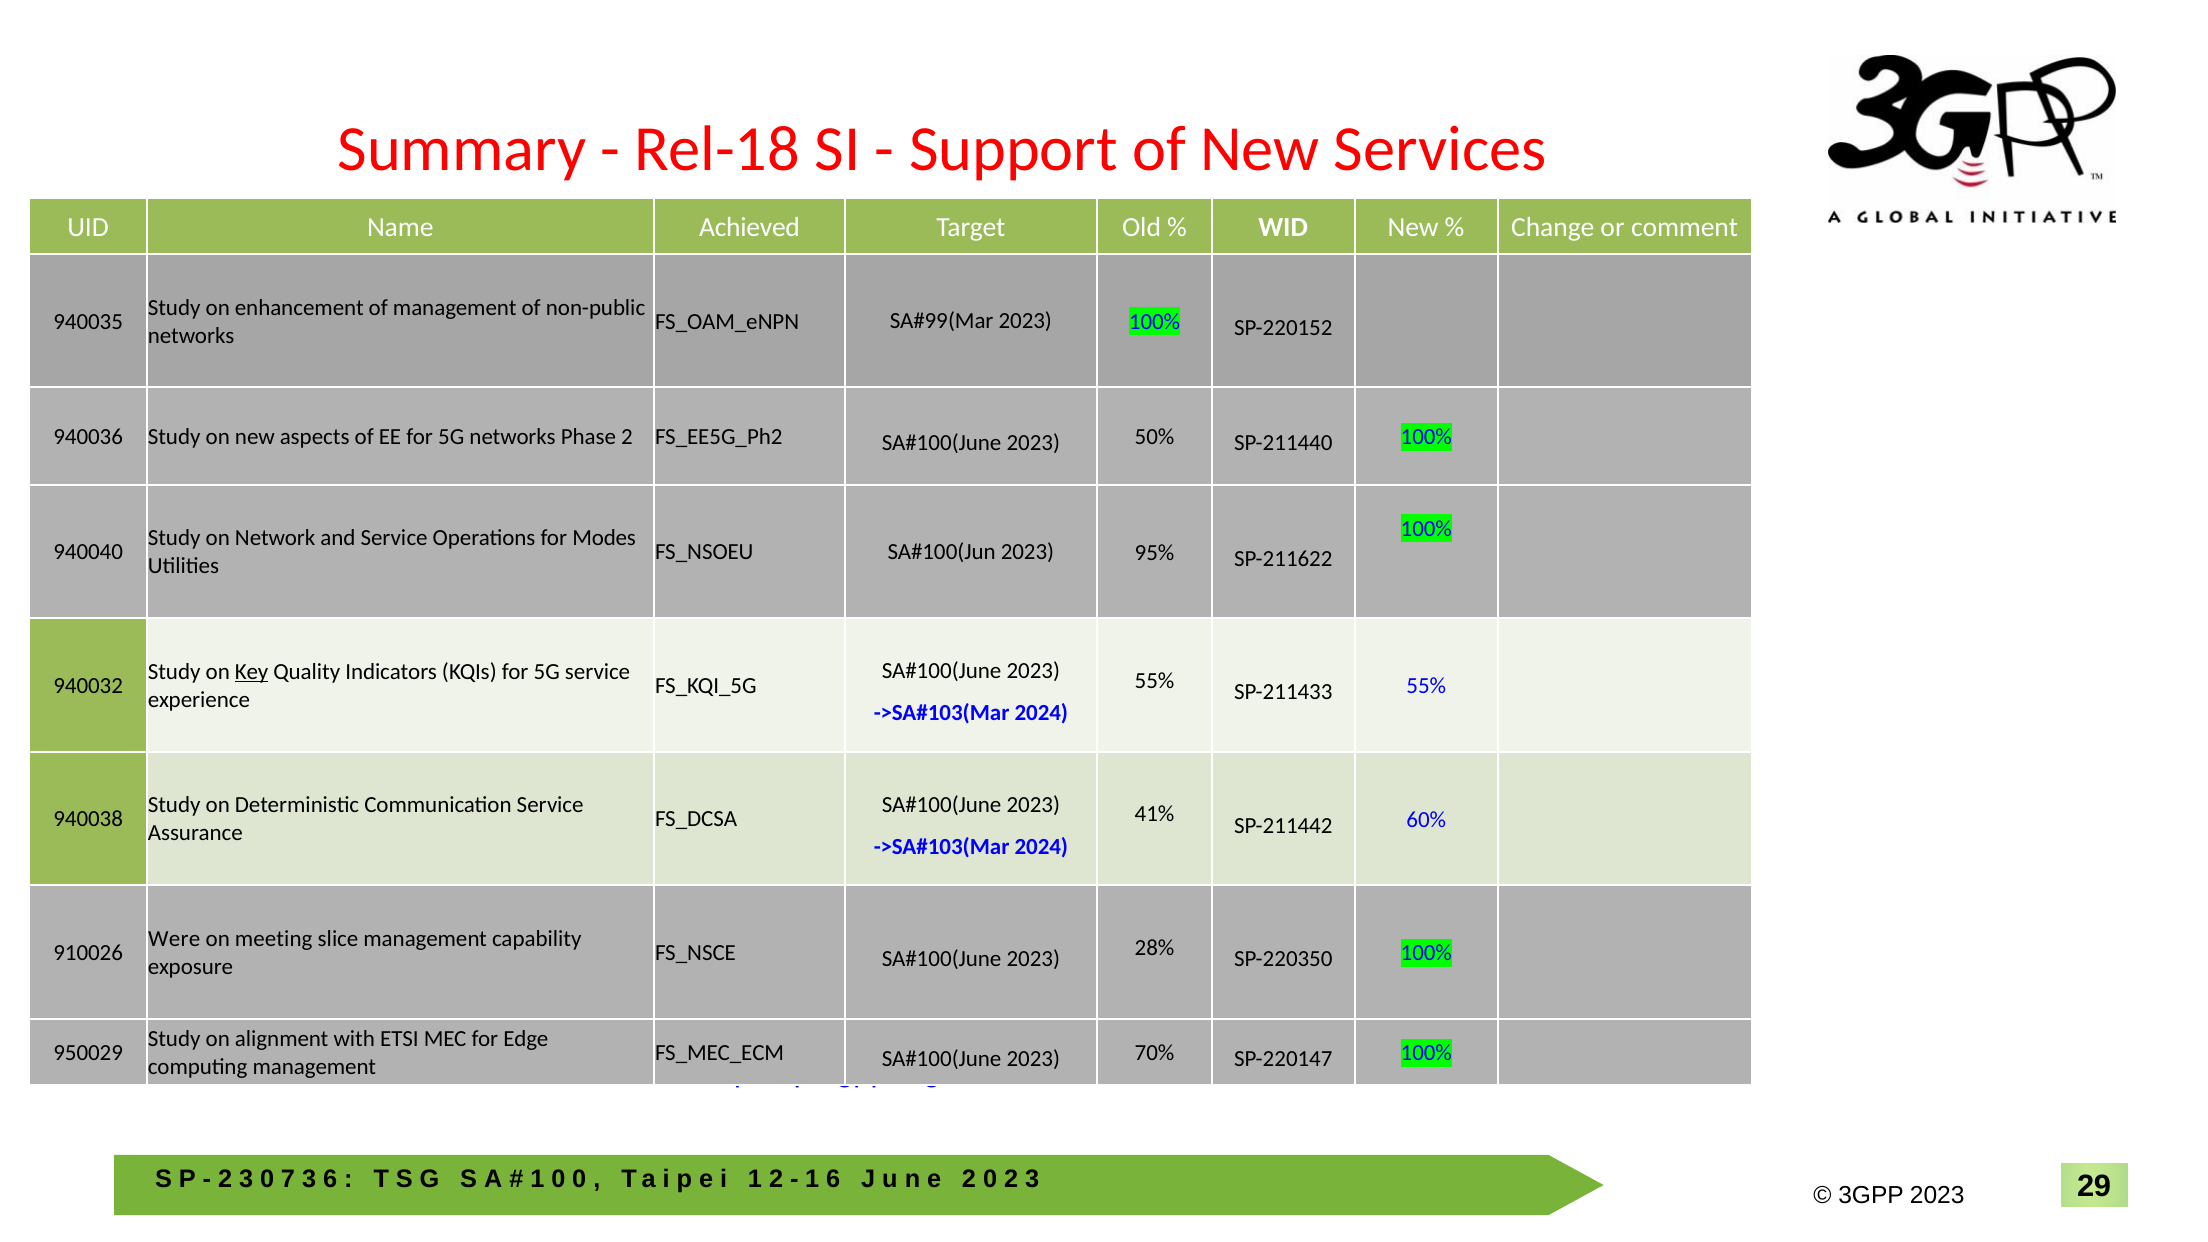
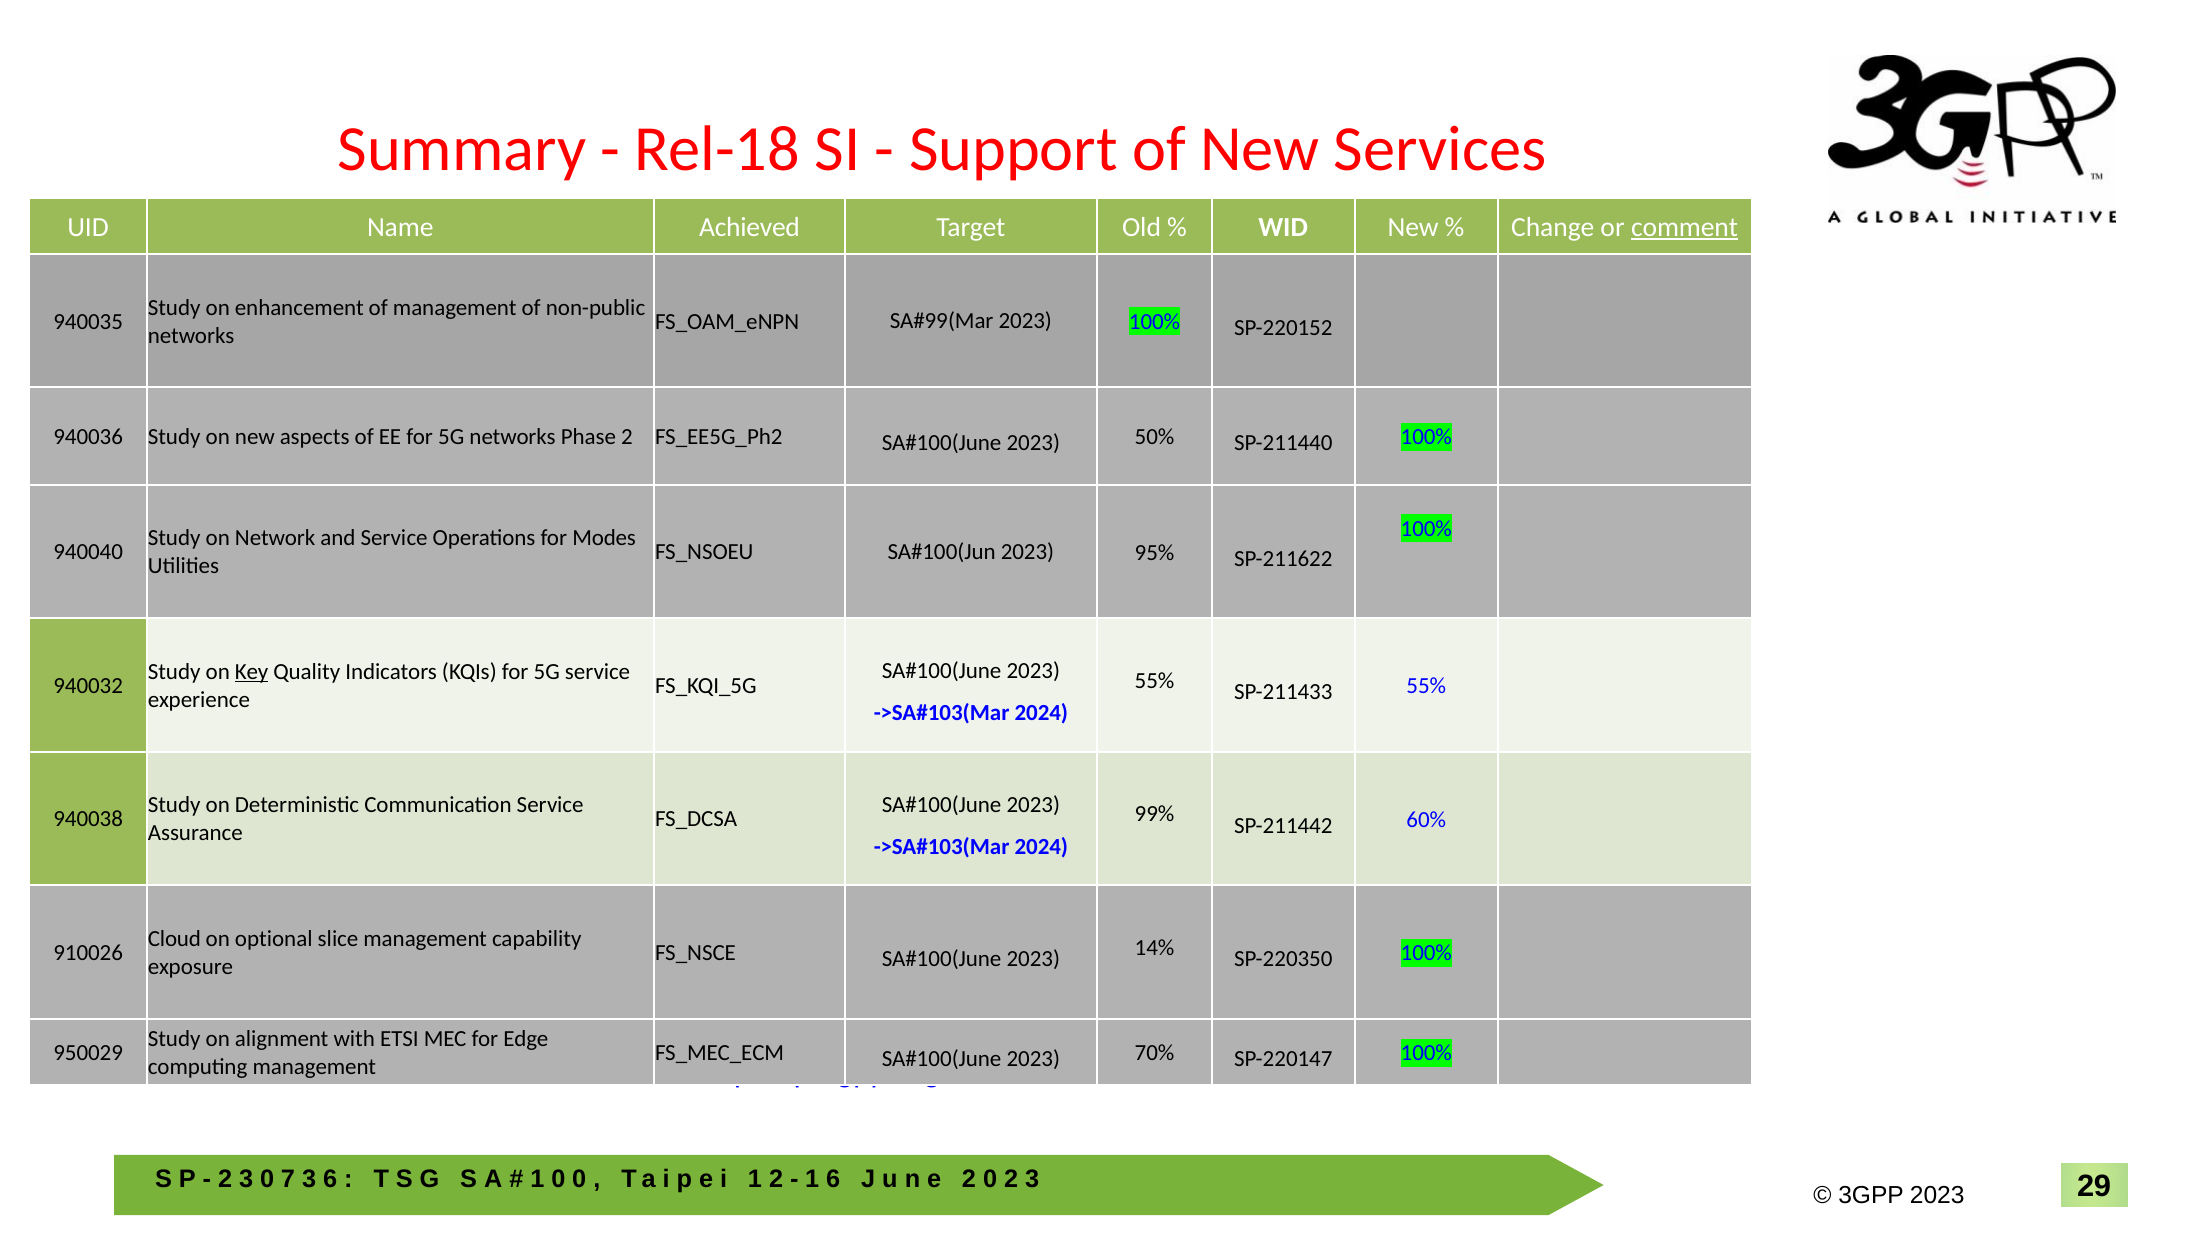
comment underline: none -> present
41%: 41% -> 99%
Were: Were -> Cloud
meeting: meeting -> optional
28%: 28% -> 14%
